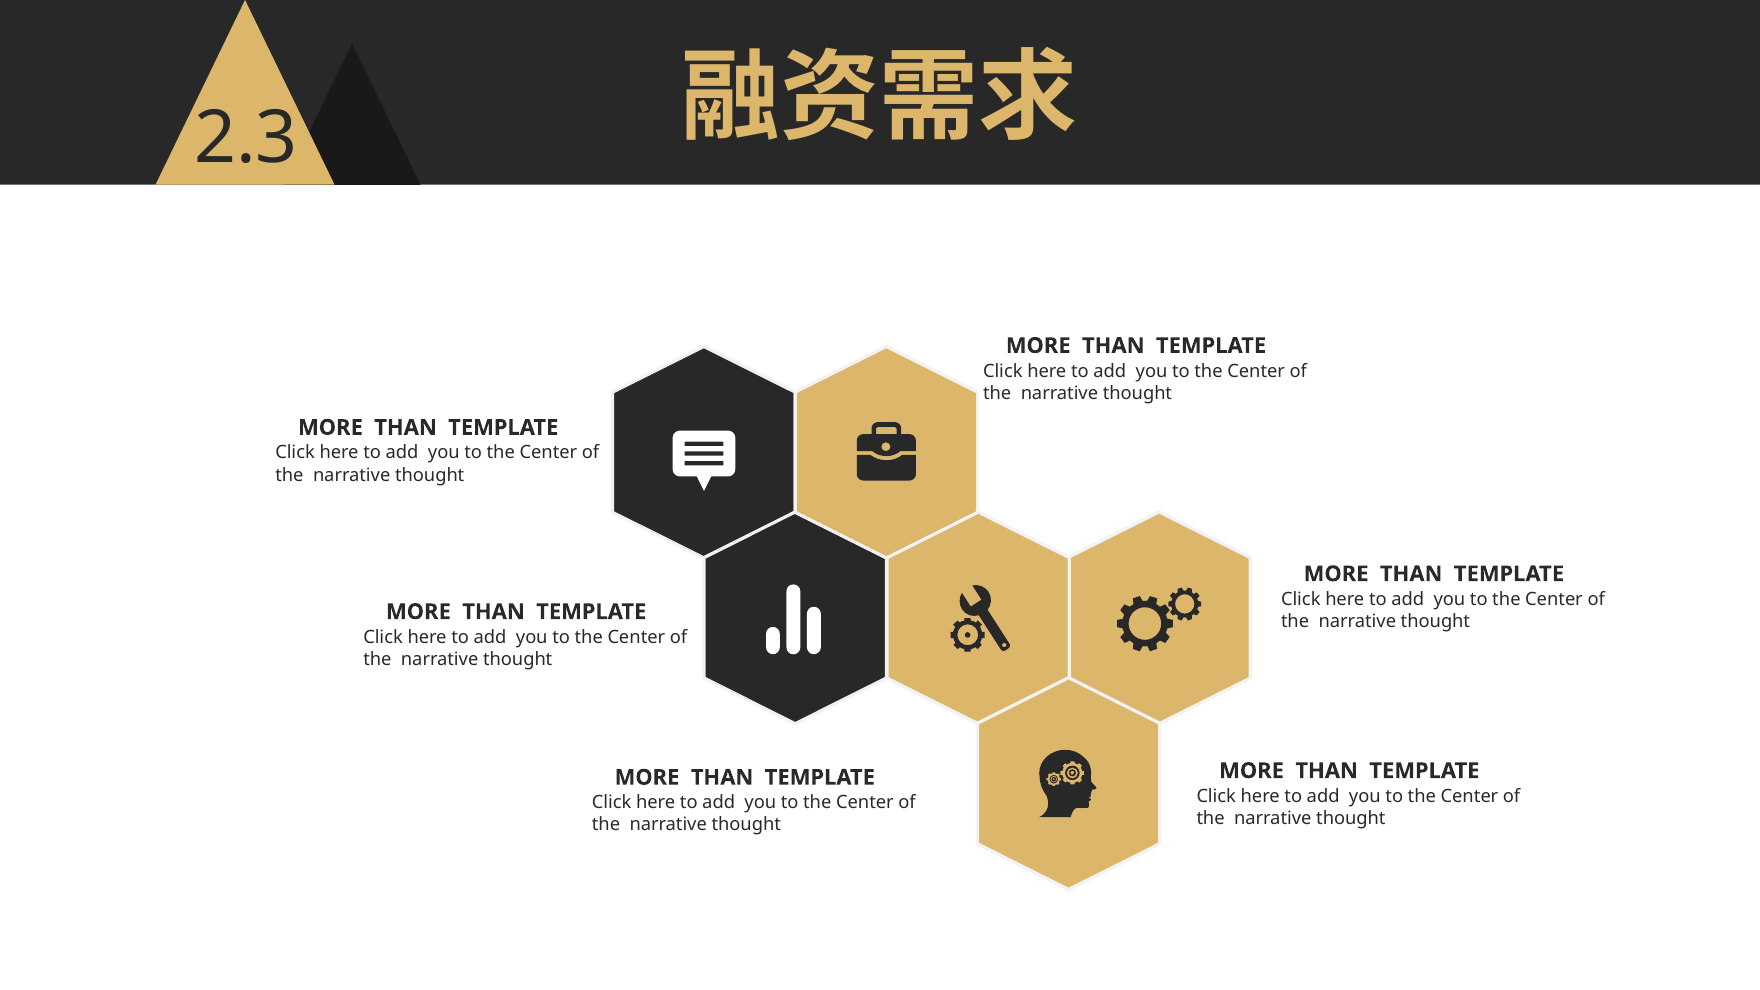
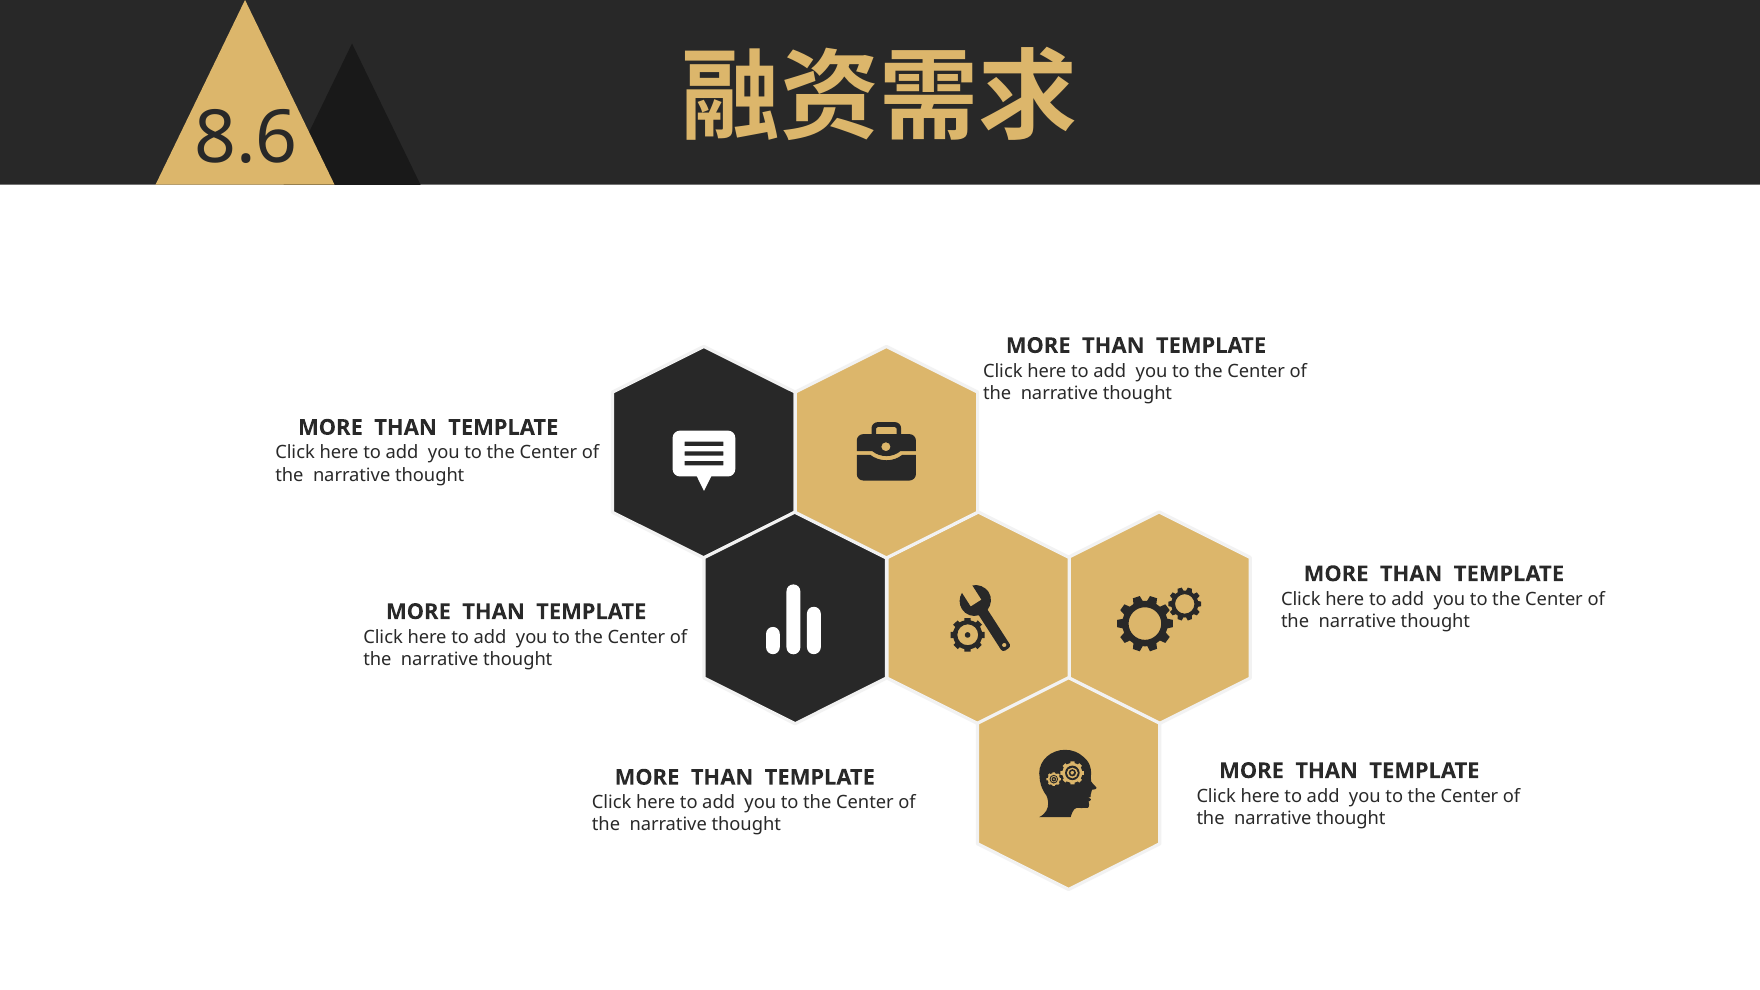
2.3: 2.3 -> 8.6
